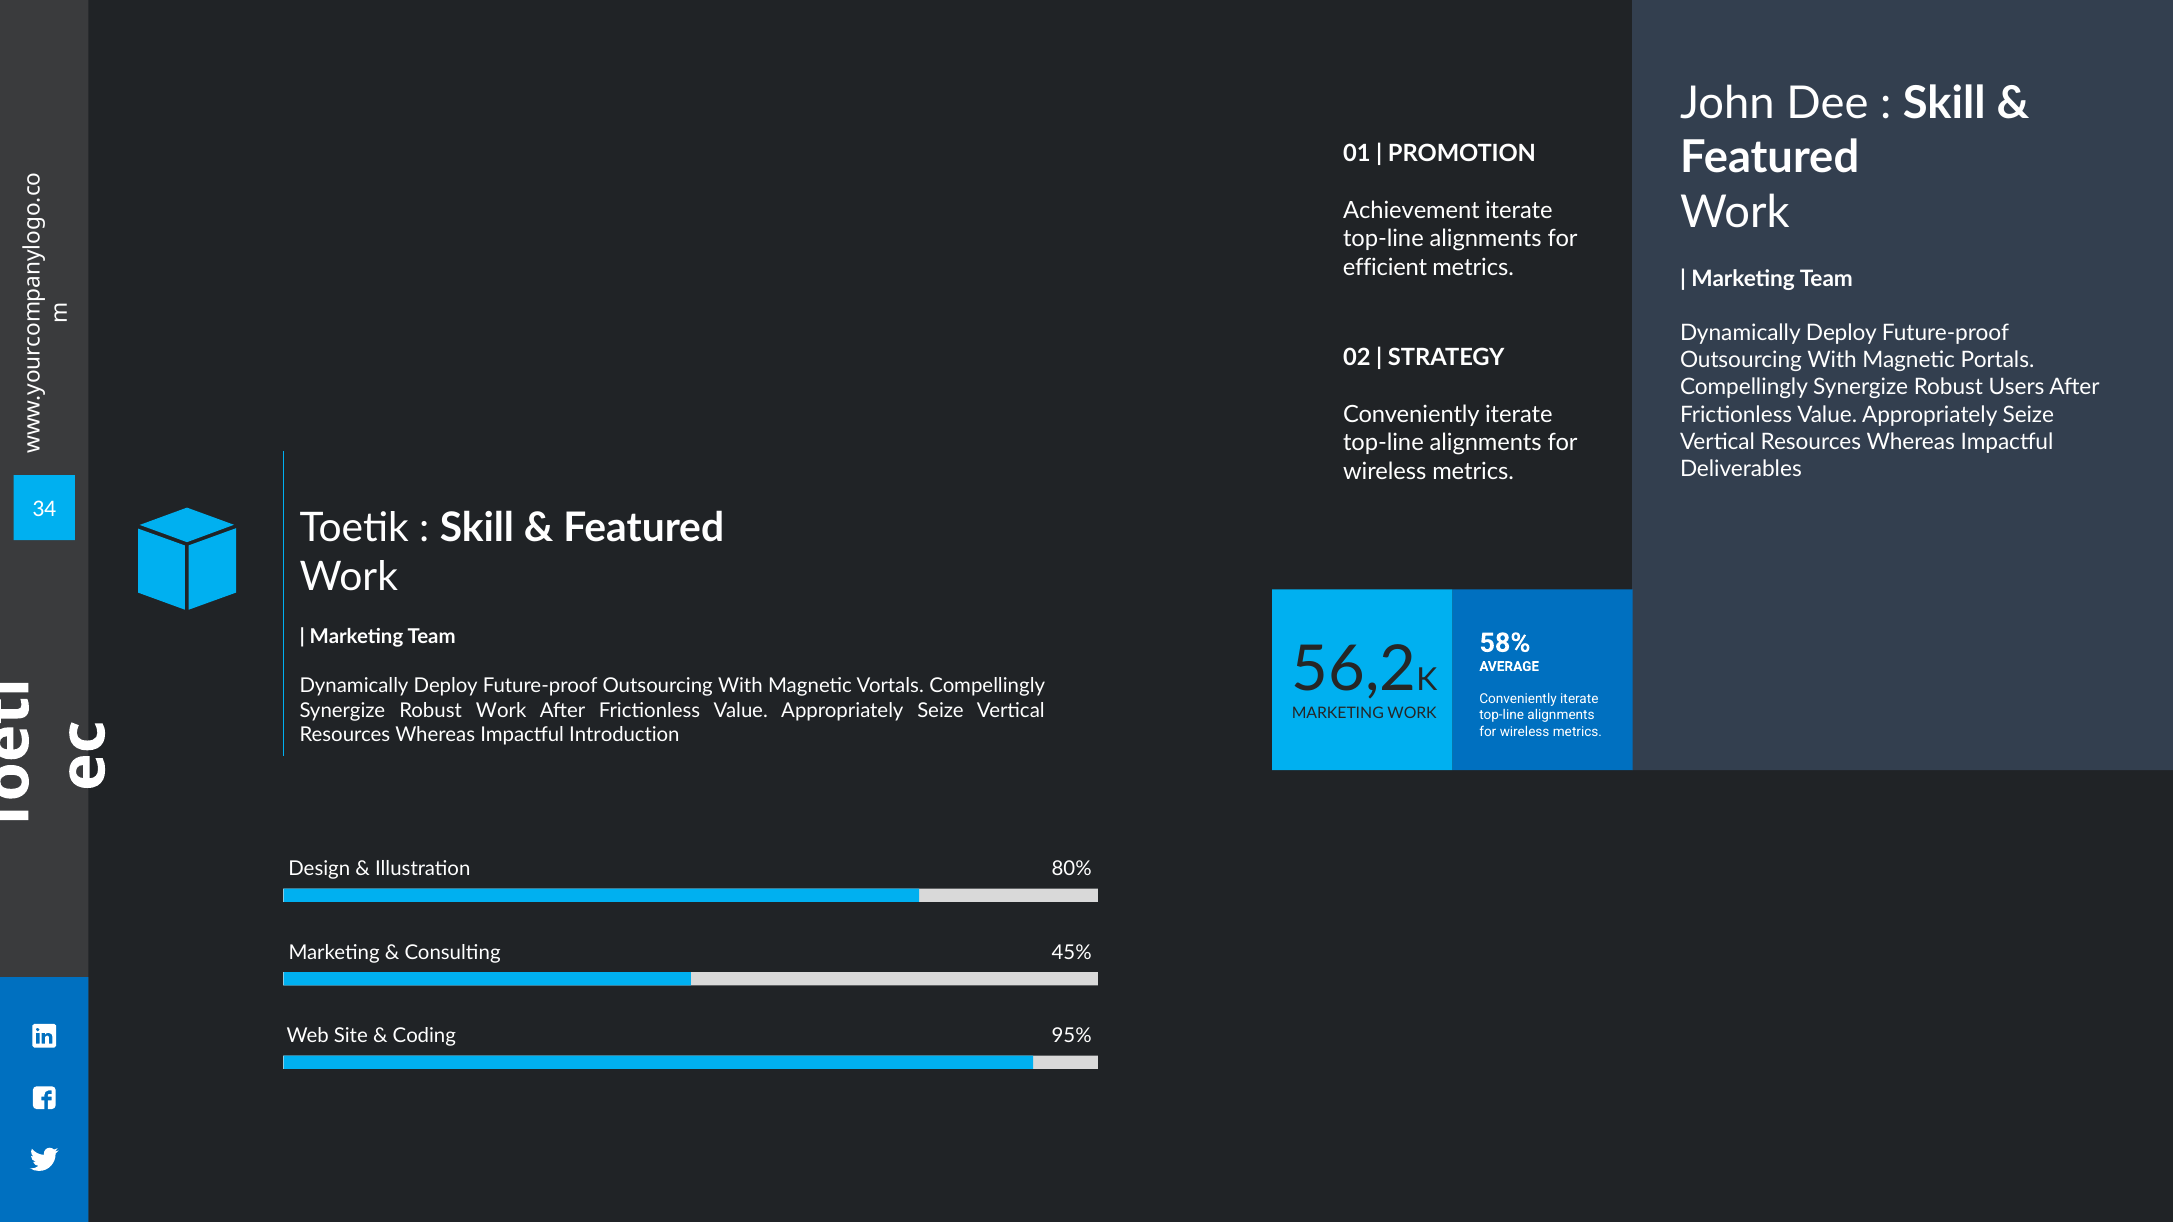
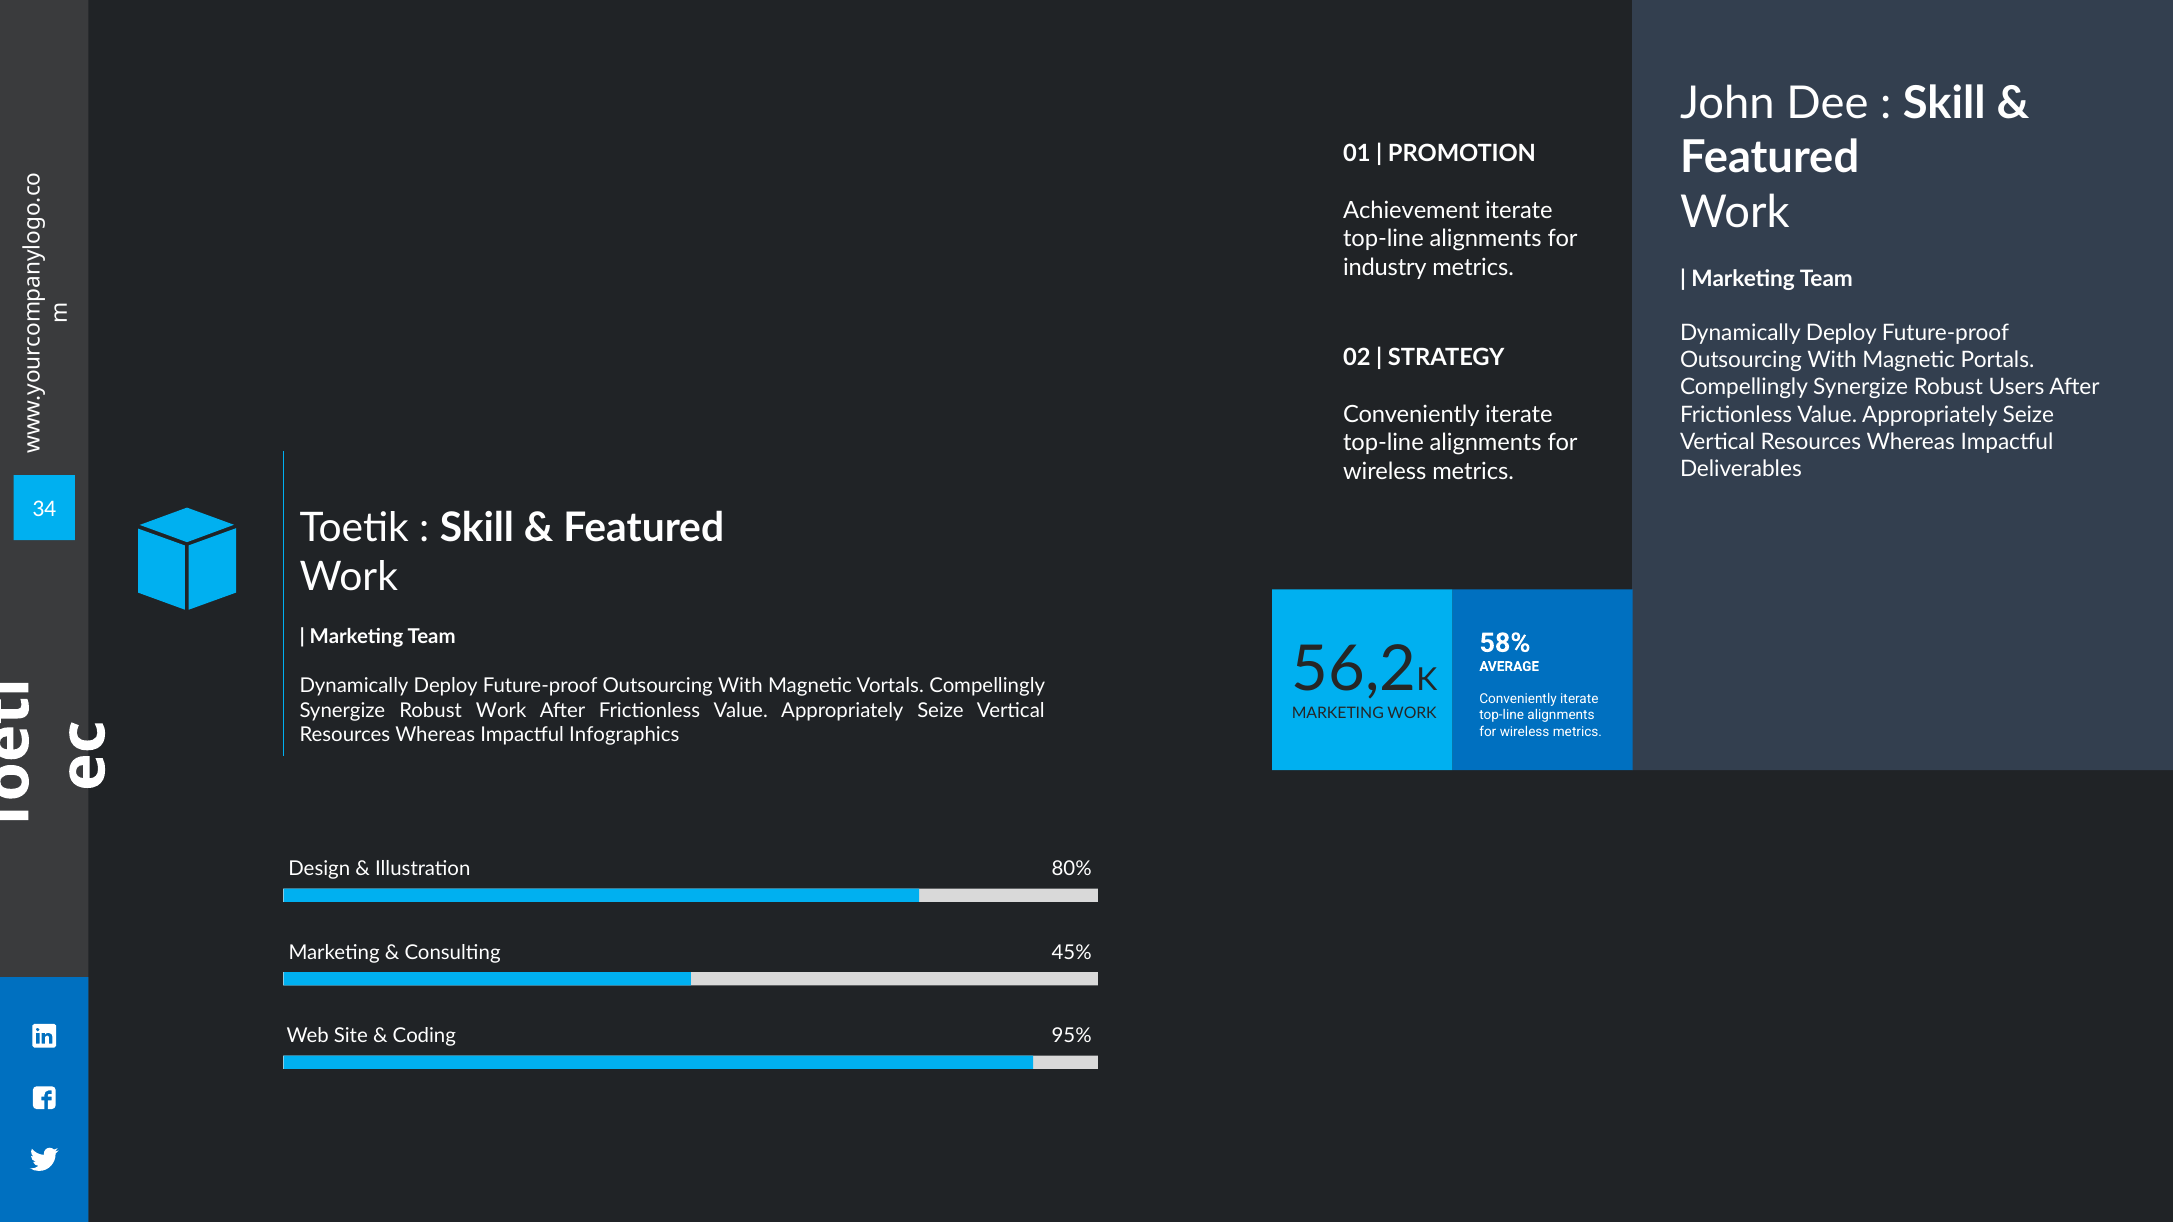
efficient: efficient -> industry
Introduction: Introduction -> Infographics
